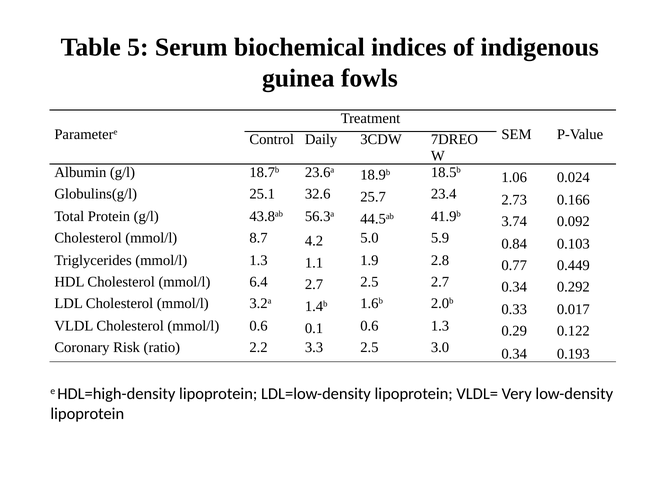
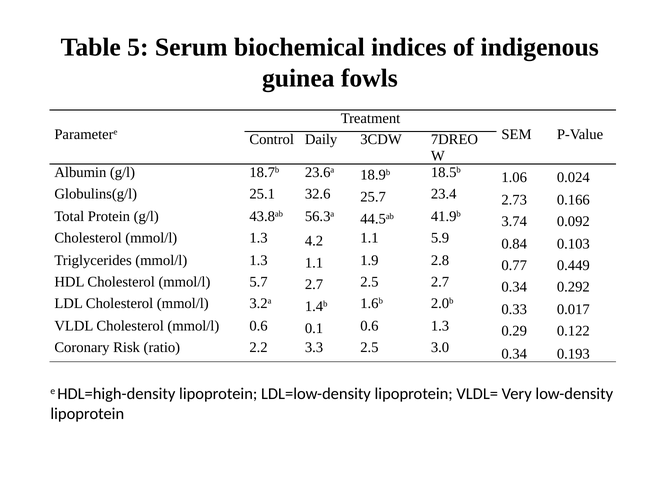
Cholesterol mmol/l 8.7: 8.7 -> 1.3
4.2 5.0: 5.0 -> 1.1
6.4: 6.4 -> 5.7
